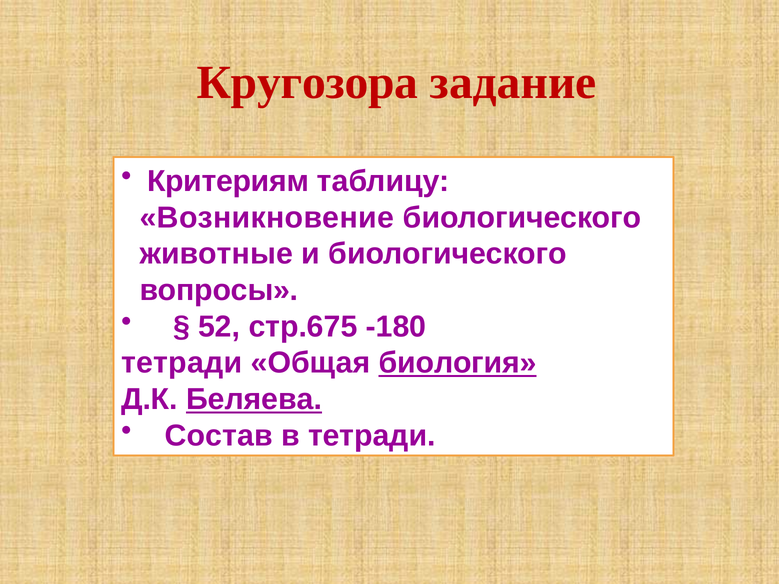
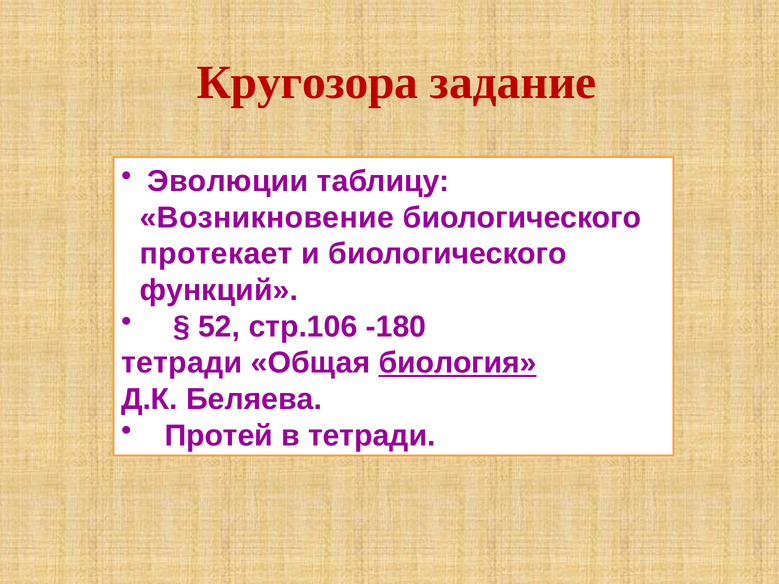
Критериям: Критериям -> Эволюции
животные: животные -> протекает
вопросы: вопросы -> функций
стр.675: стр.675 -> стр.106
Беляева underline: present -> none
Состав: Состав -> Протей
